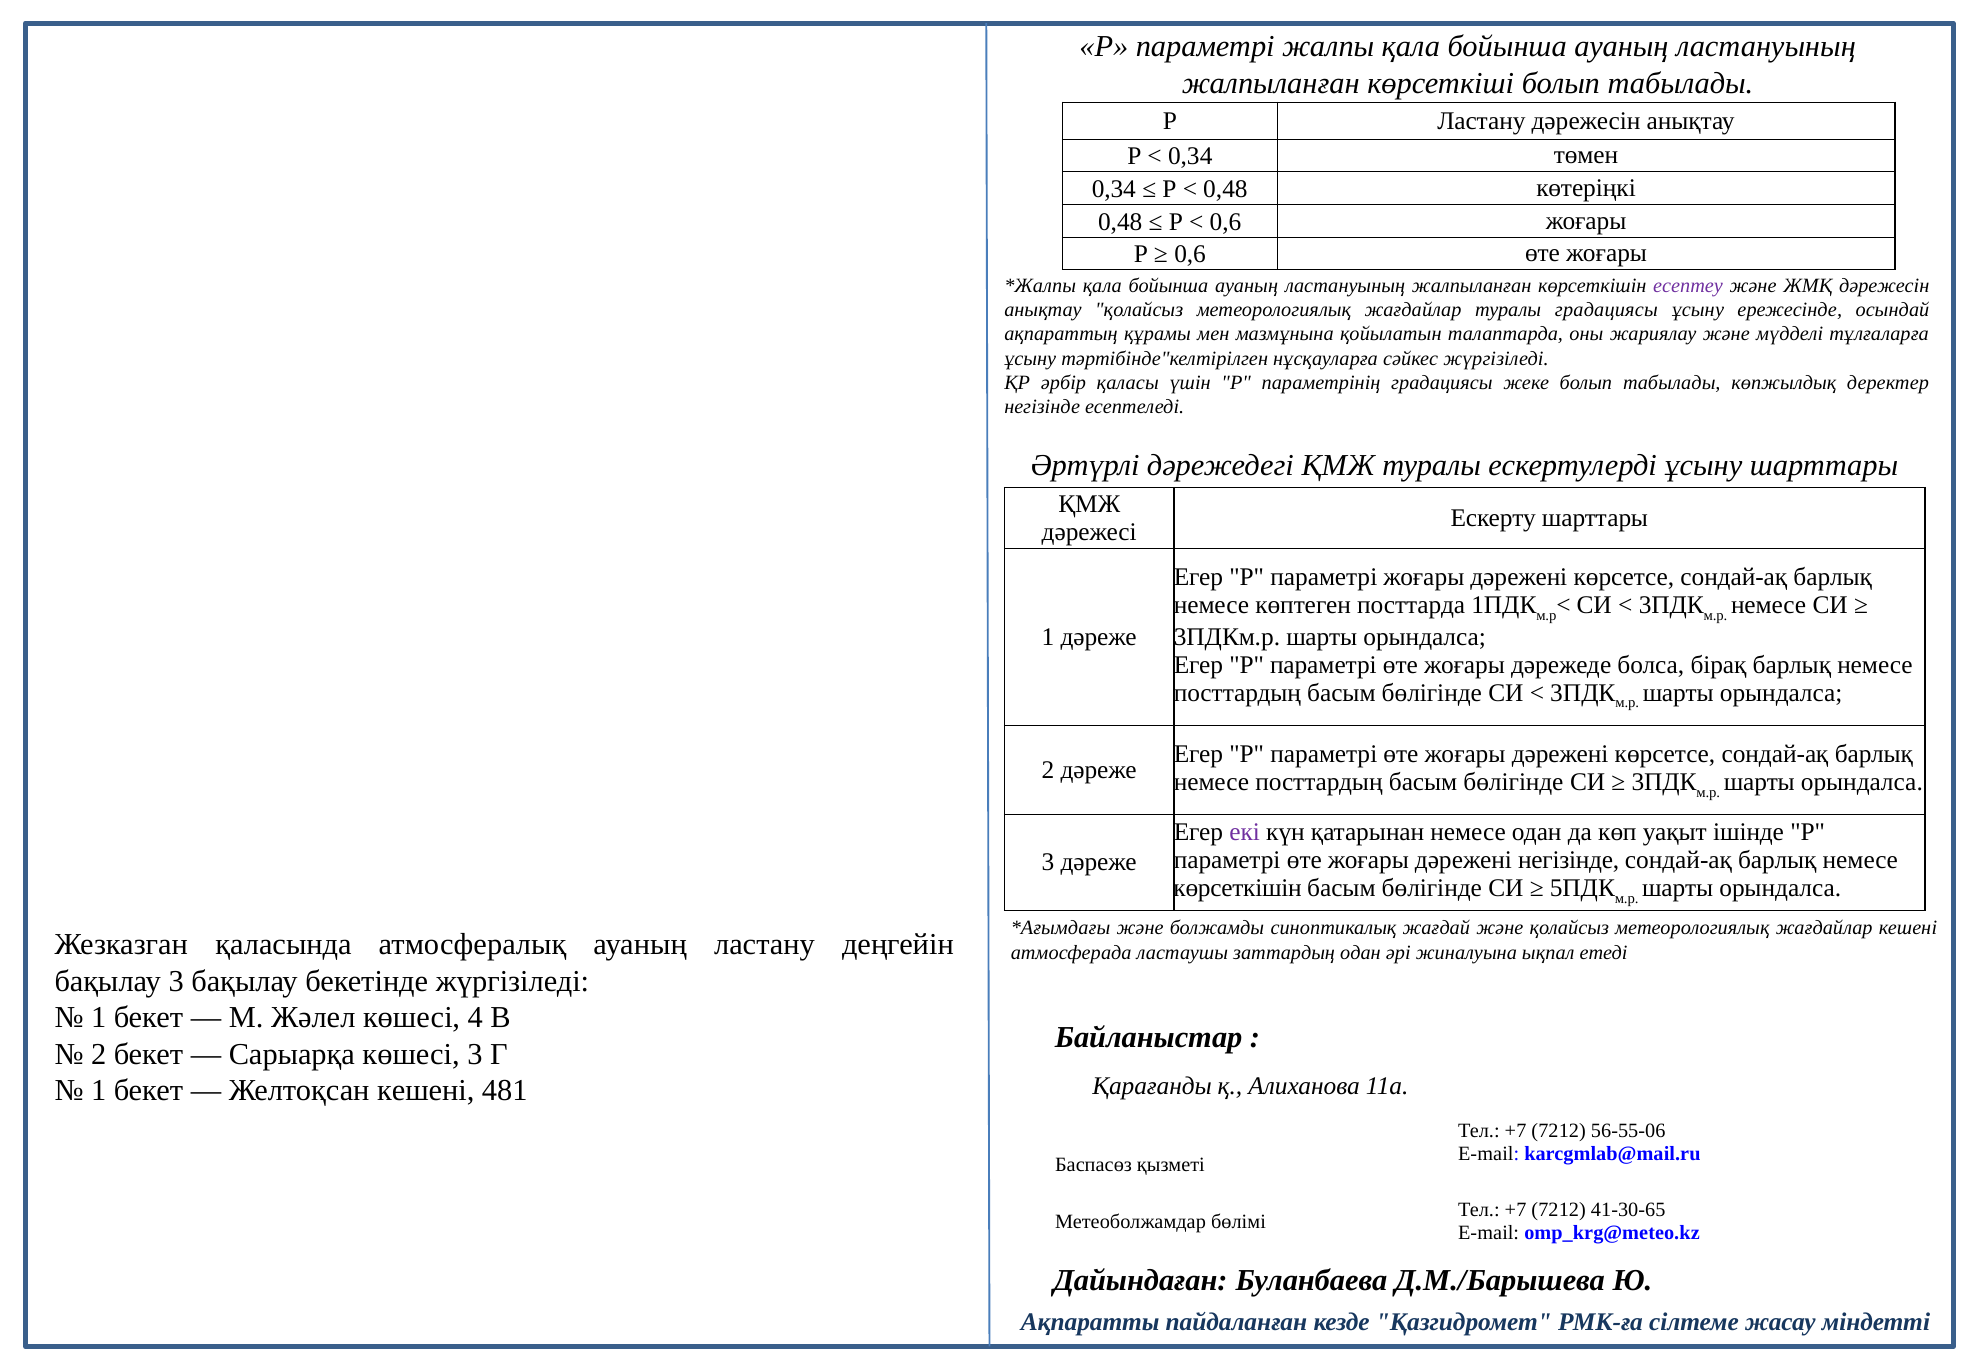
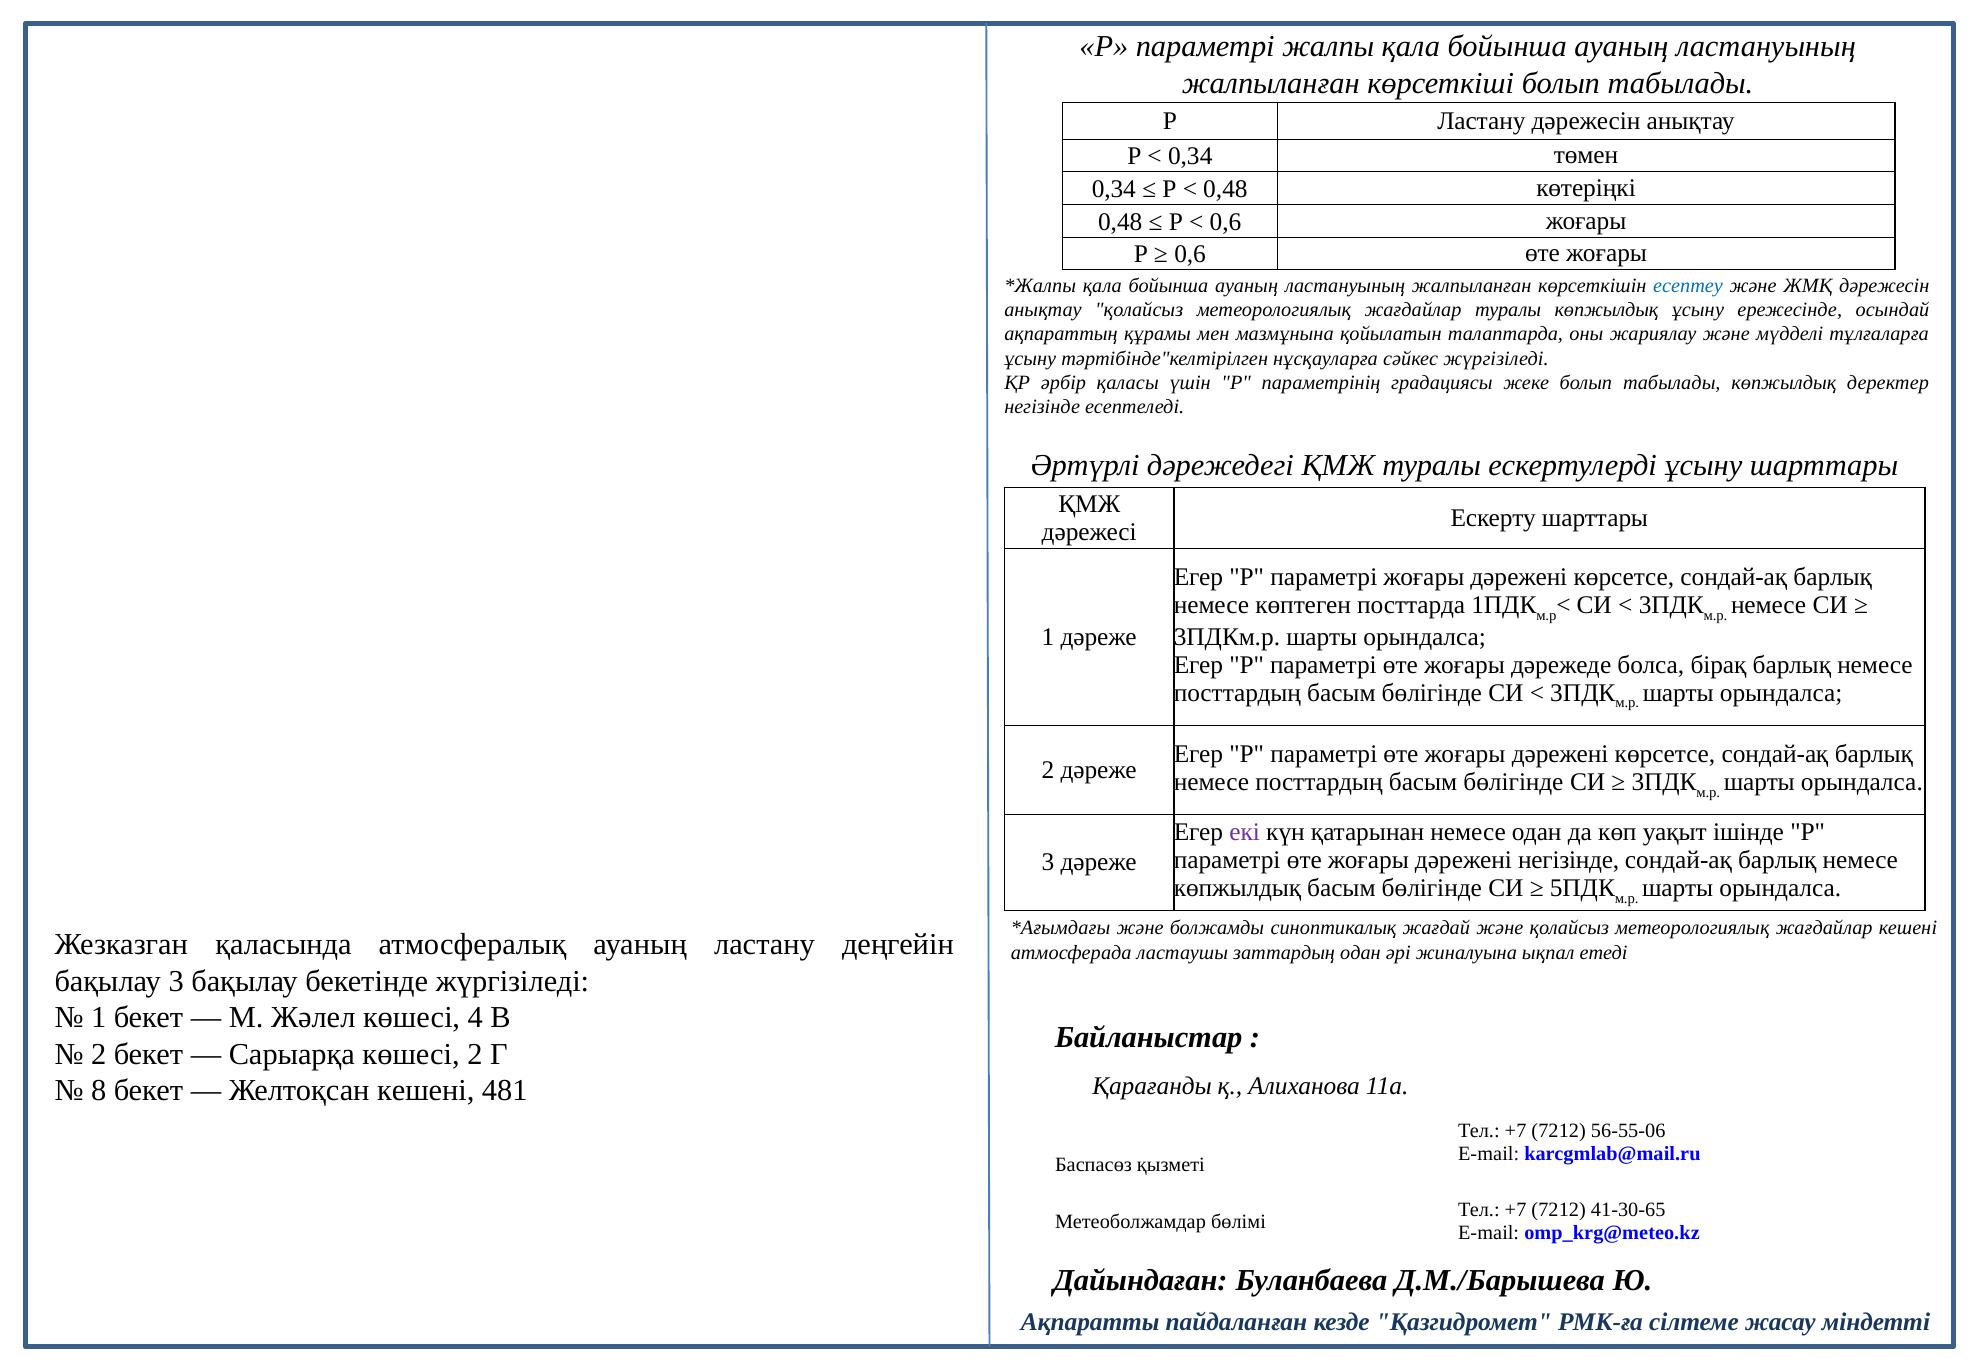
есептеу colour: purple -> blue
туралы градациясы: градациясы -> көпжылдық
көрсеткішін at (1238, 889): көрсеткішін -> көпжылдық
көшесі 3: 3 -> 2
1 at (99, 1091): 1 -> 8
